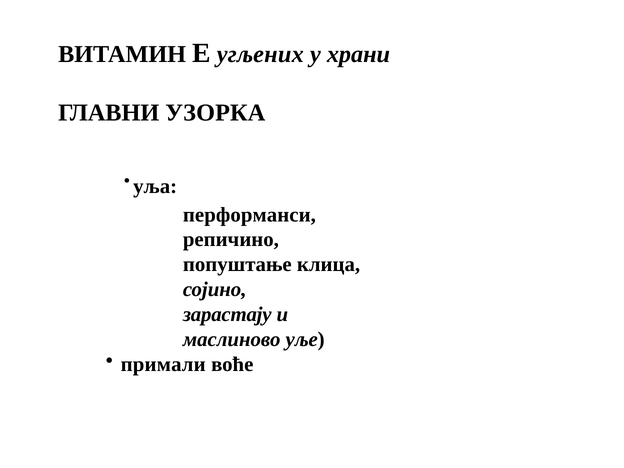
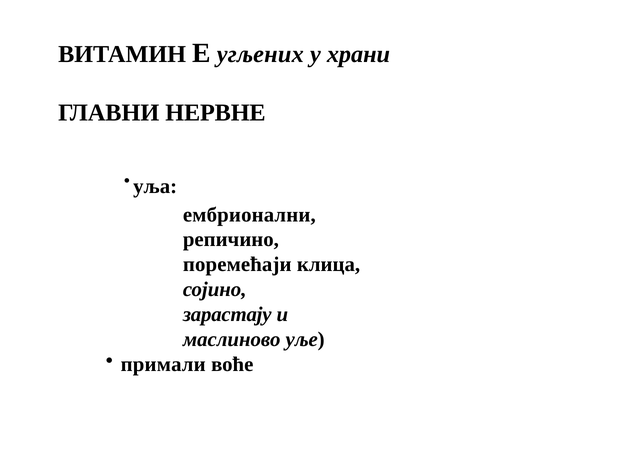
УЗОРКА: УЗОРКА -> НЕРВНЕ
перформанси: перформанси -> ембрионални
попуштање: попуштање -> поремећаји
